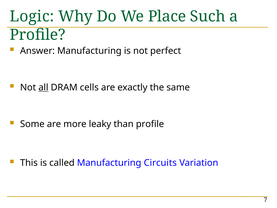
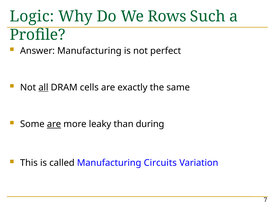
Place: Place -> Rows
are at (54, 124) underline: none -> present
than profile: profile -> during
